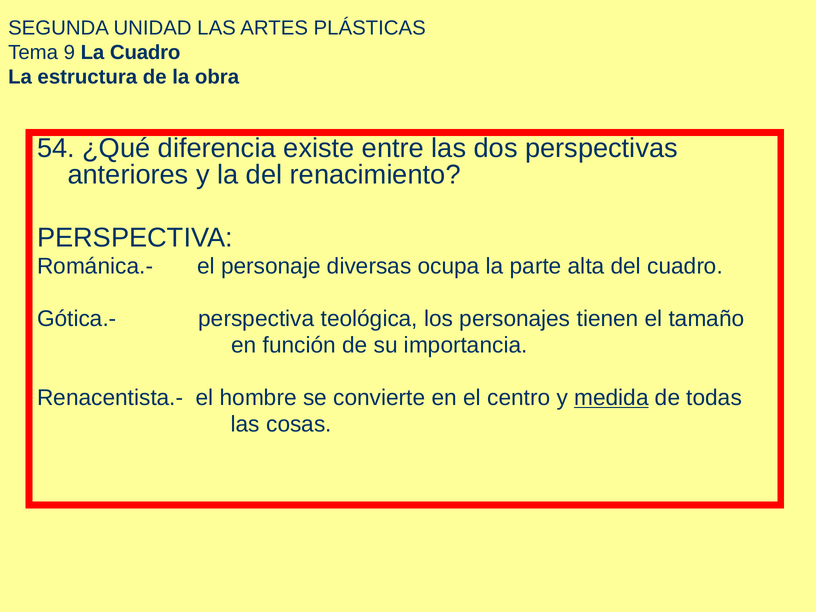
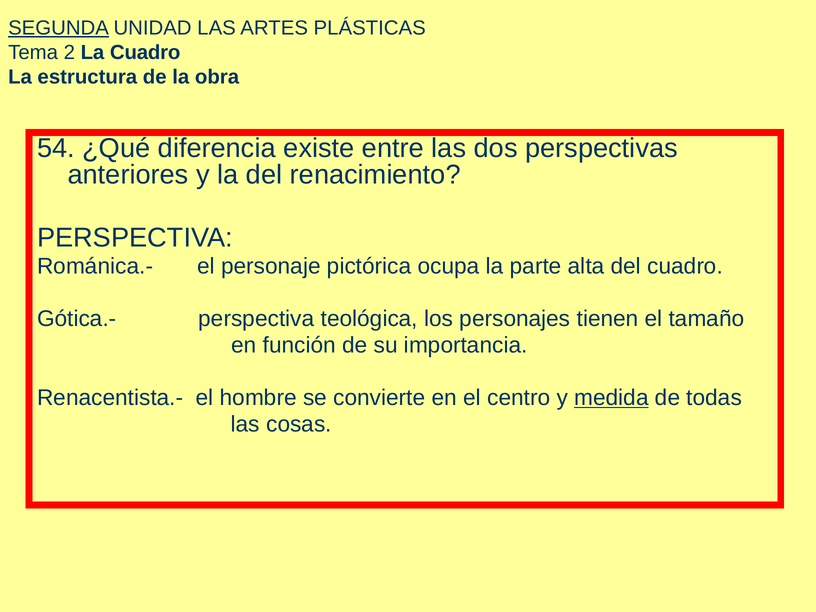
SEGUNDA underline: none -> present
9: 9 -> 2
diversas: diversas -> pictórica
